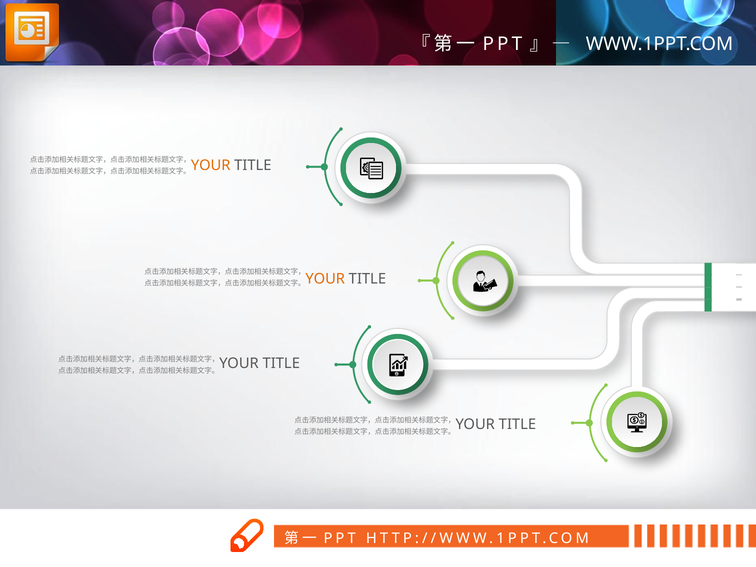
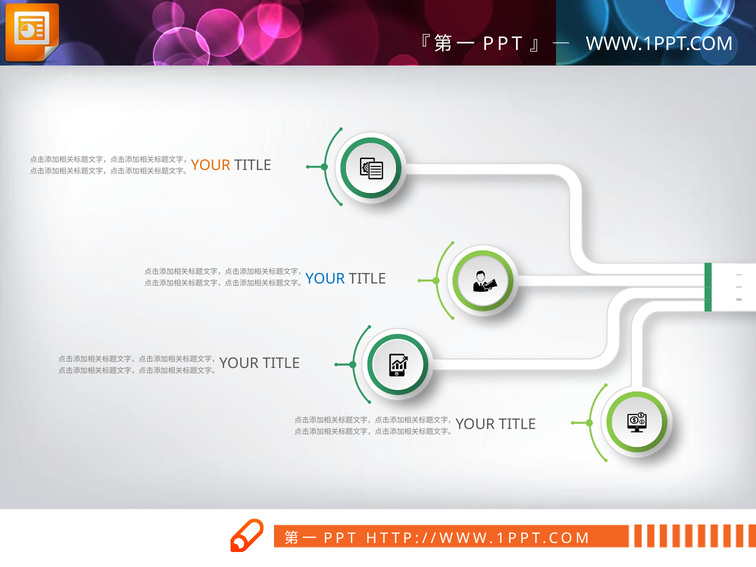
YOUR at (325, 279) colour: orange -> blue
